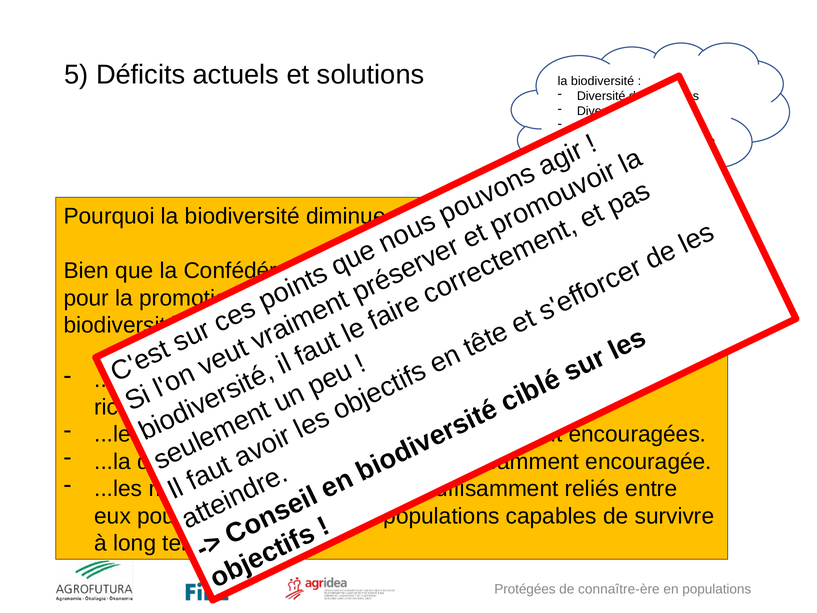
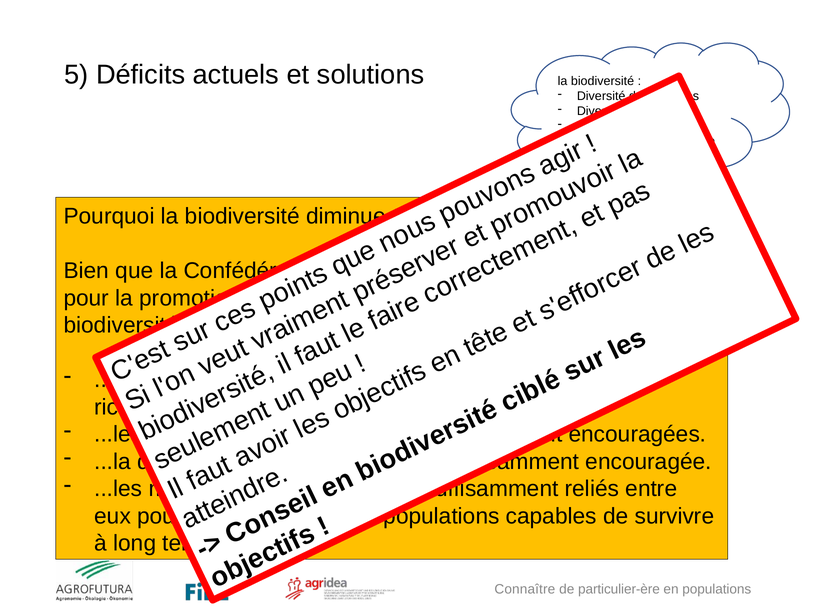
Protégées: Protégées -> Connaître
connaître-ère: connaître-ère -> particulier-ère
